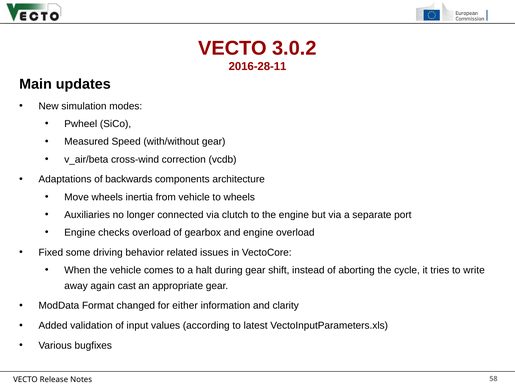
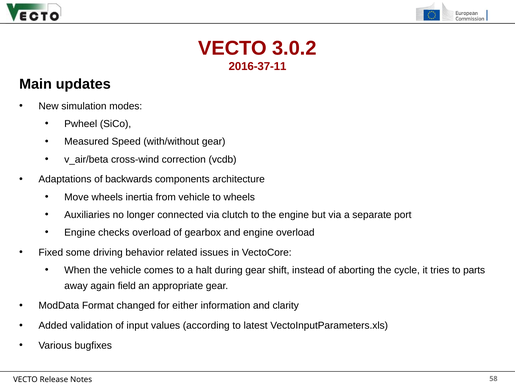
2016-28-11: 2016-28-11 -> 2016-37-11
write: write -> parts
cast: cast -> field
